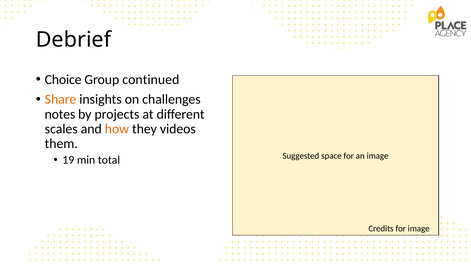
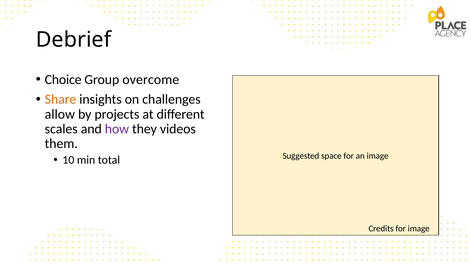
continued: continued -> overcome
notes: notes -> allow
how colour: orange -> purple
19: 19 -> 10
